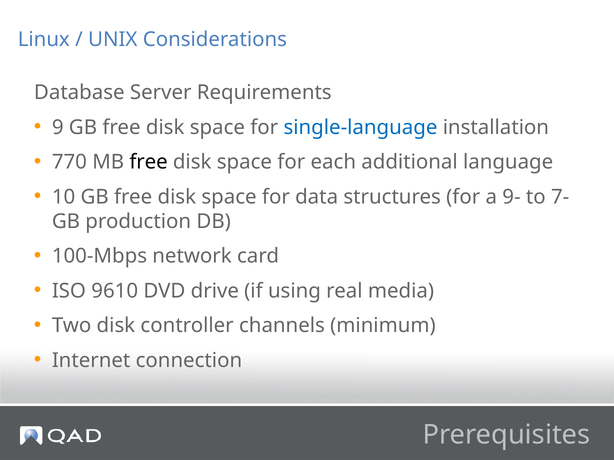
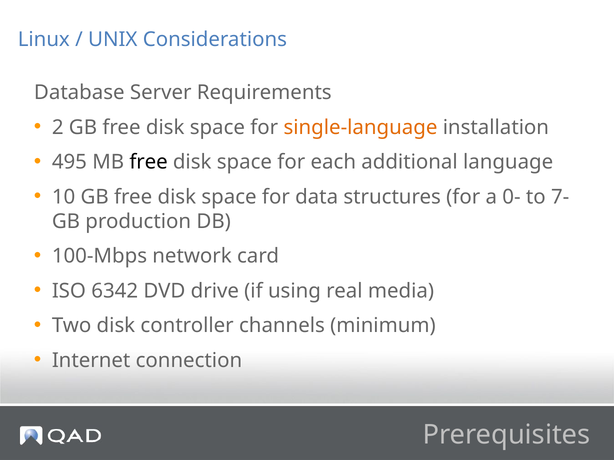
9: 9 -> 2
single-language colour: blue -> orange
770: 770 -> 495
9-: 9- -> 0-
9610: 9610 -> 6342
